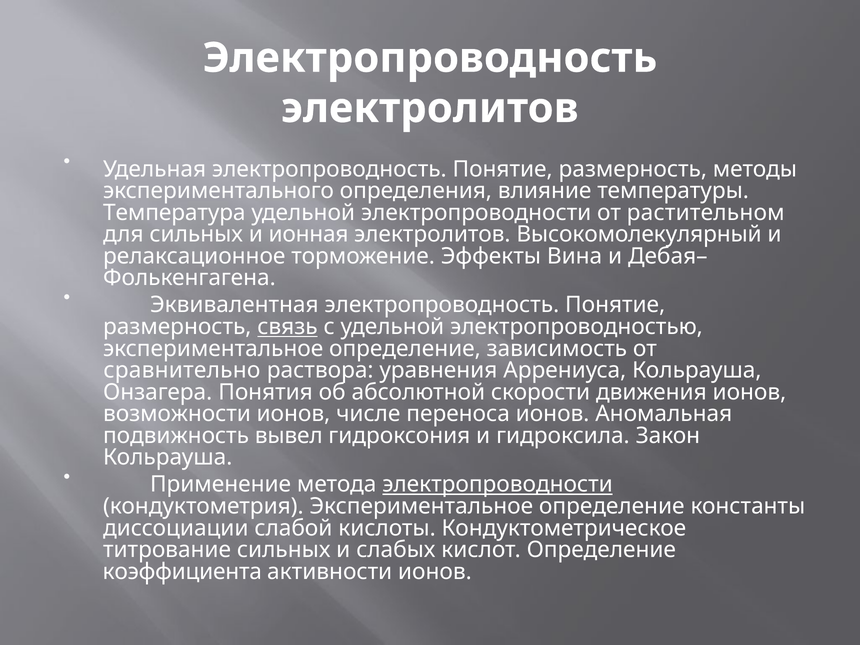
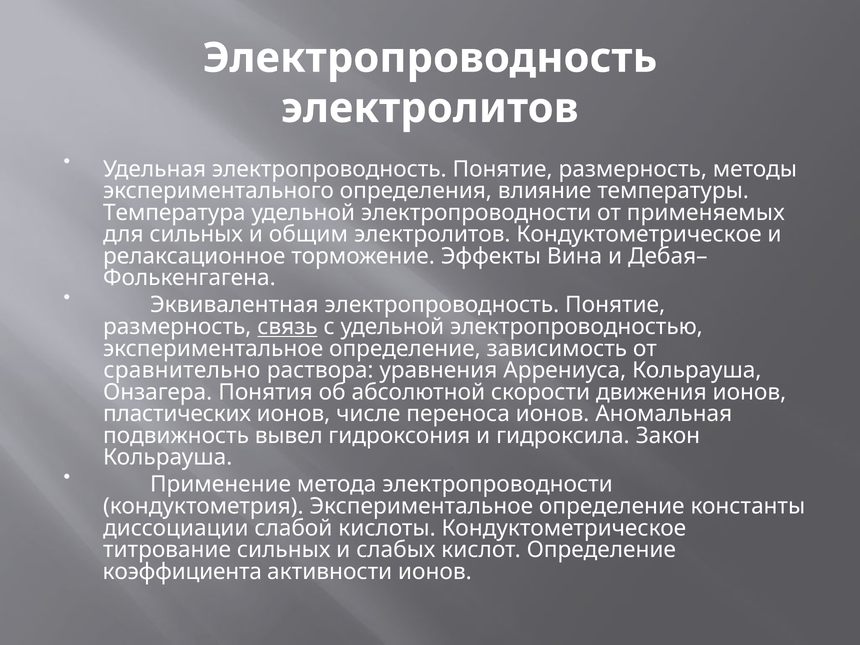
растительном: растительном -> применяемых
ионная: ионная -> общим
электролитов Высокомолекулярный: Высокомолекулярный -> Кондуктометрическое
возможности: возможности -> пластических
электропроводности at (498, 485) underline: present -> none
